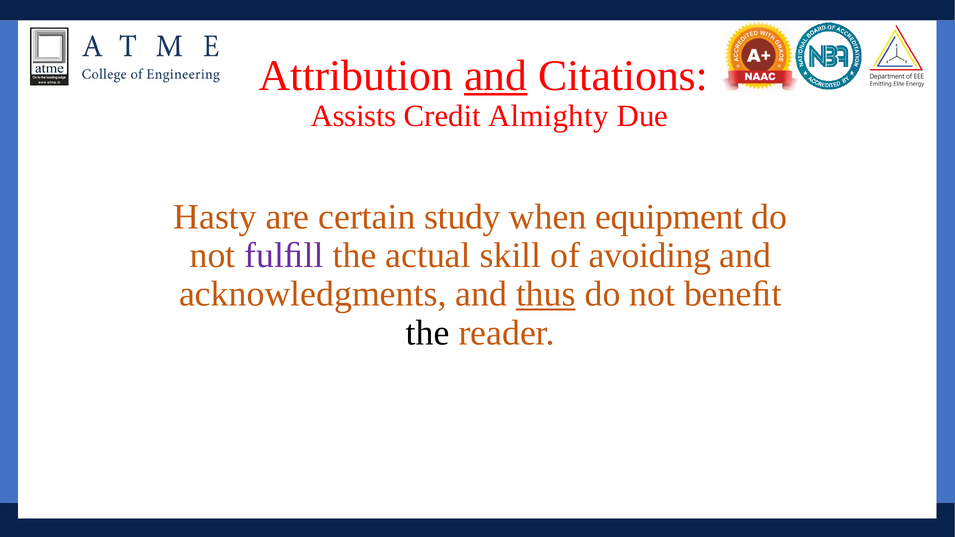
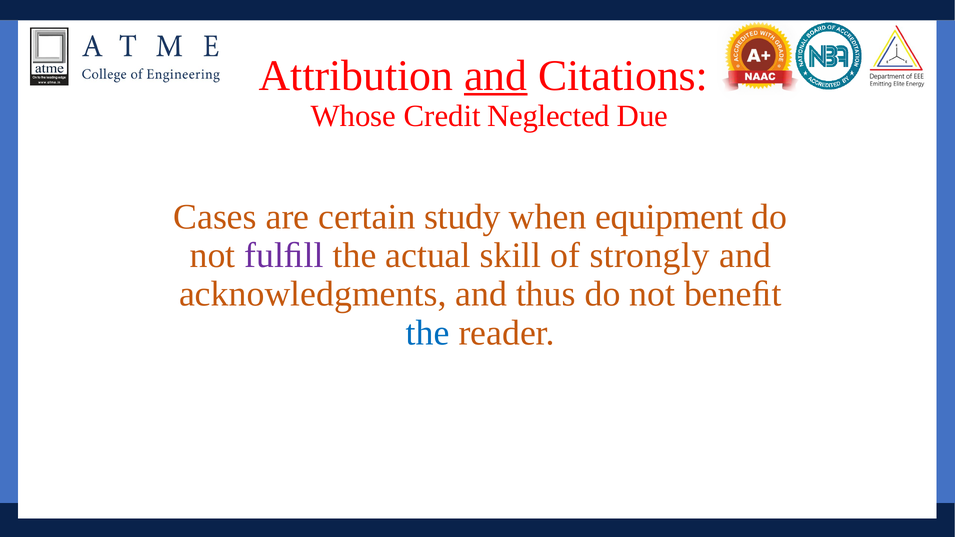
Assists: Assists -> Whose
Almighty: Almighty -> Neglected
Hasty: Hasty -> Cases
avoiding: avoiding -> strongly
thus underline: present -> none
the at (428, 333) colour: black -> blue
